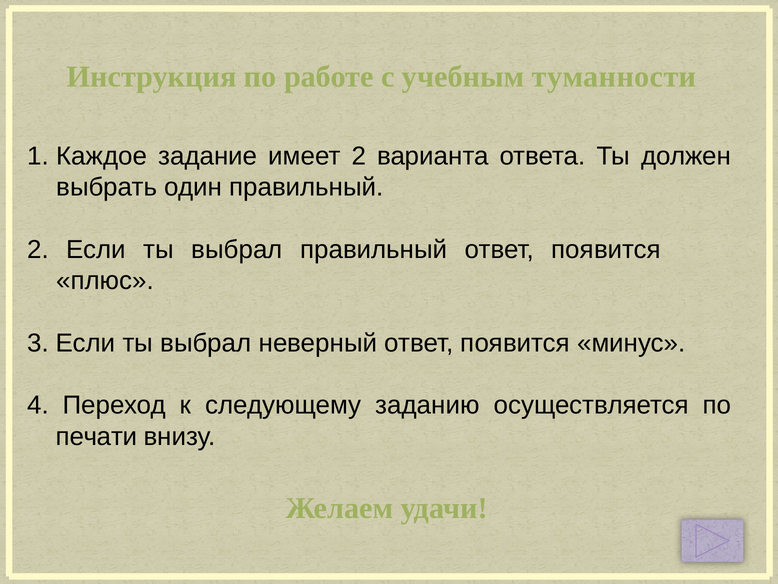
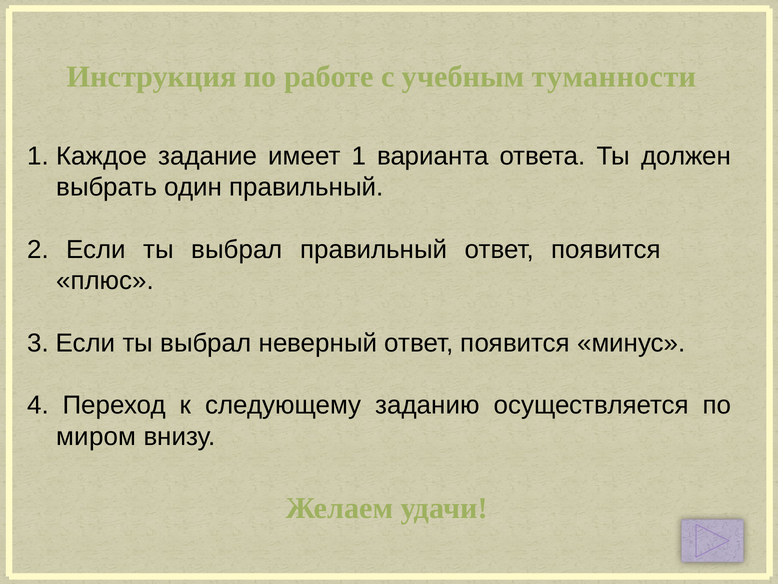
имеет 2: 2 -> 1
печати: печати -> миром
